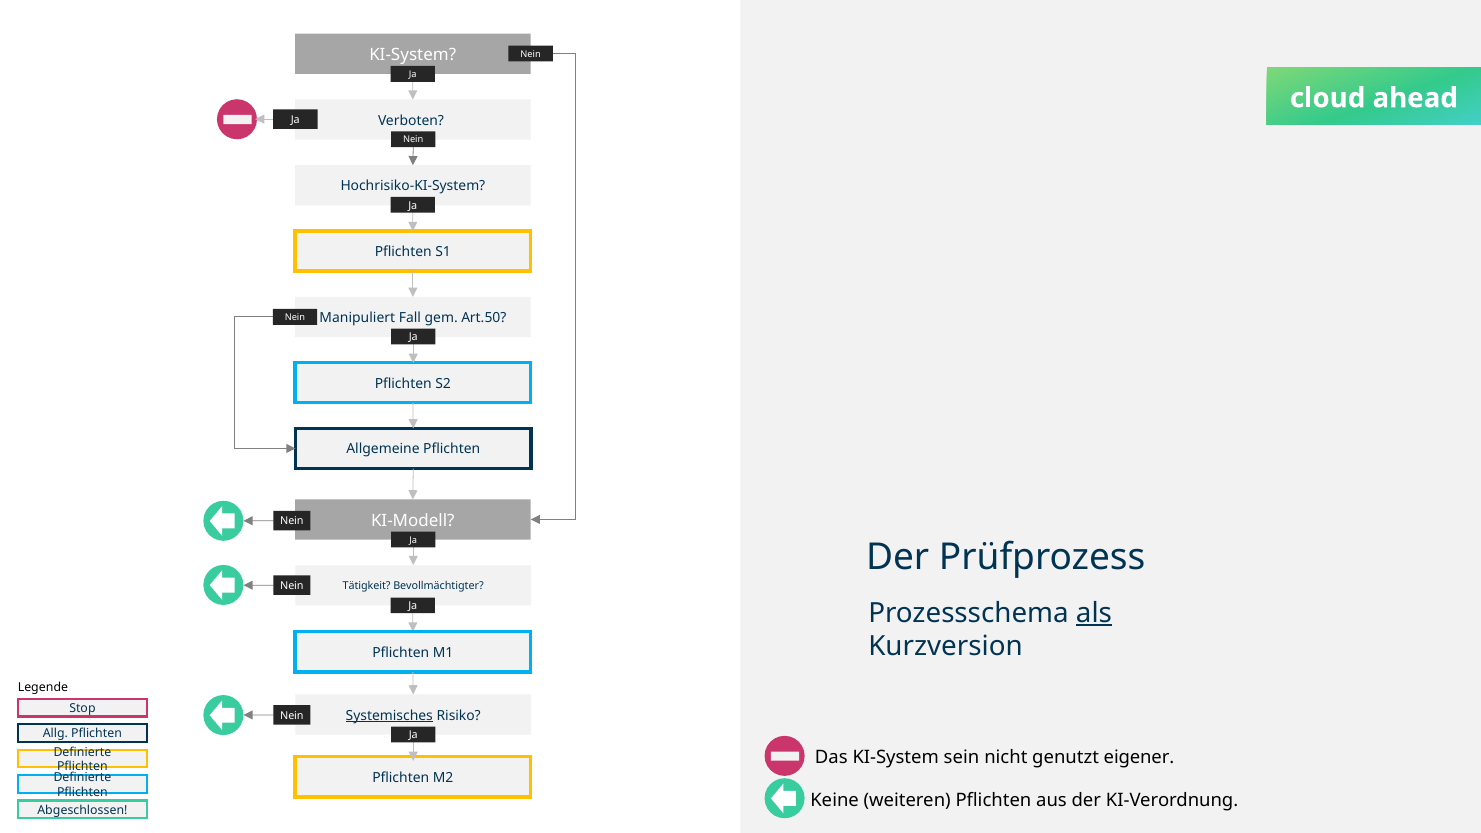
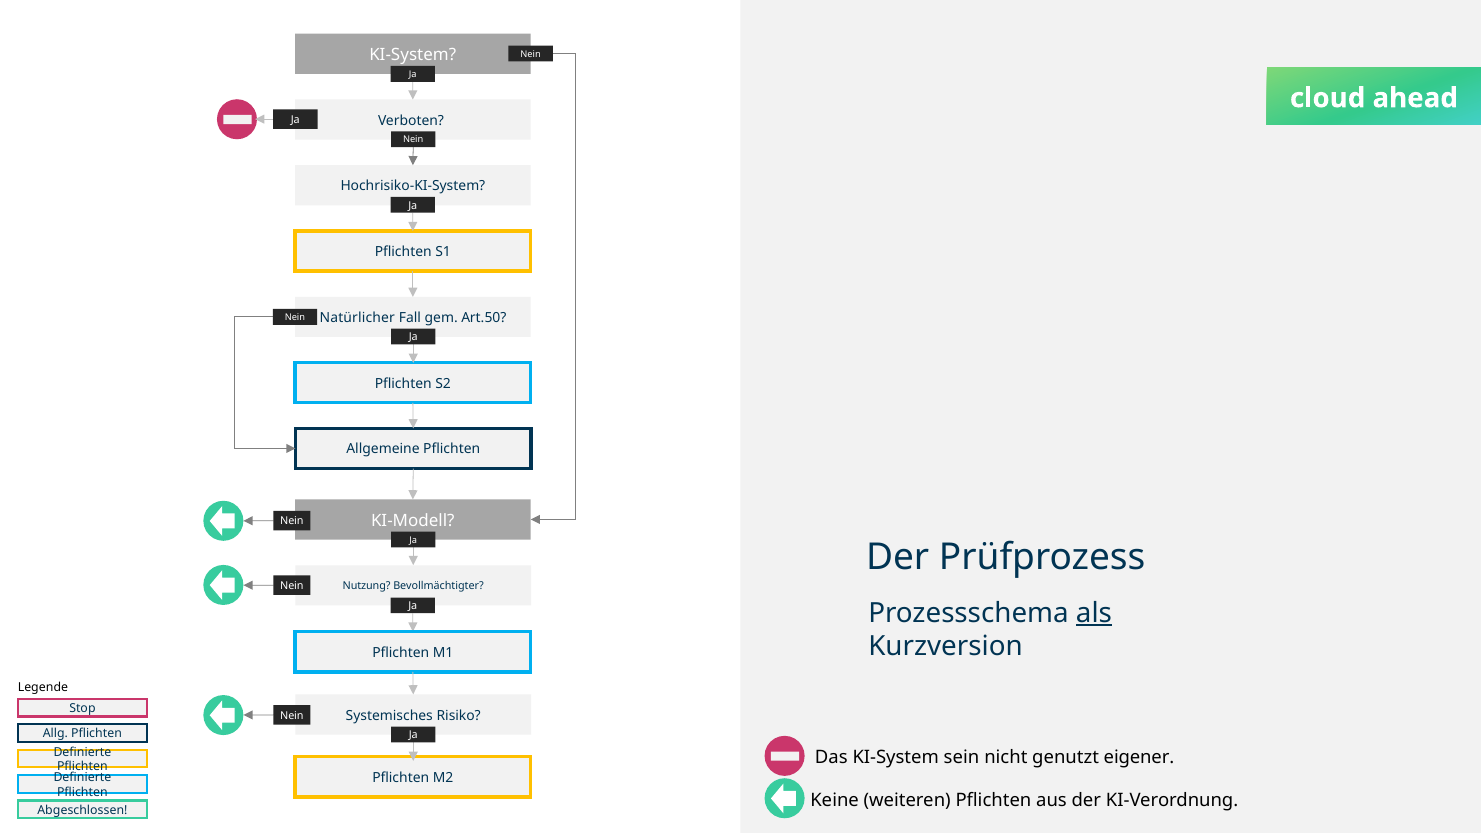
Manipuliert: Manipuliert -> Natürlicher
Tätigkeit: Tätigkeit -> Nutzung
Systemisches underline: present -> none
